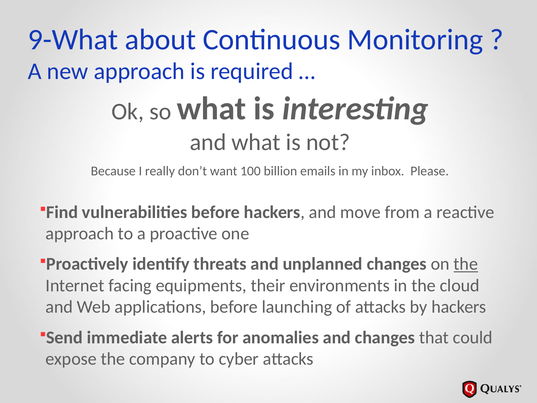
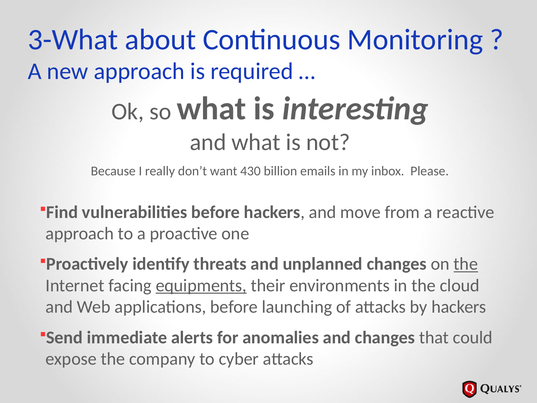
9-What: 9-What -> 3-What
100: 100 -> 430
equipments underline: none -> present
